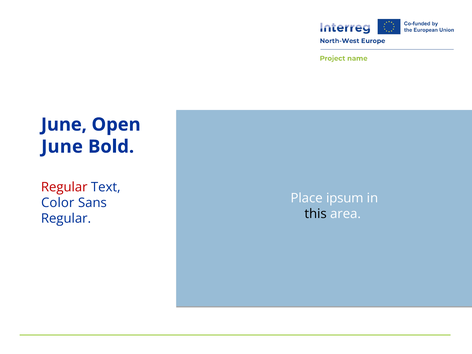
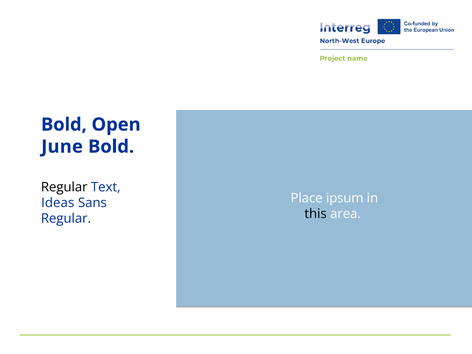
June at (64, 125): June -> Bold
Regular at (64, 187) colour: red -> black
Color: Color -> Ideas
